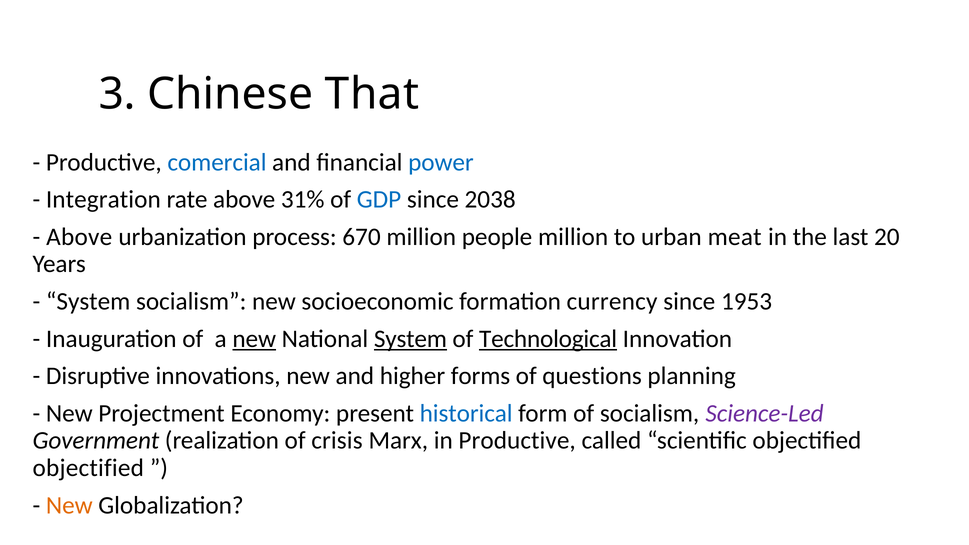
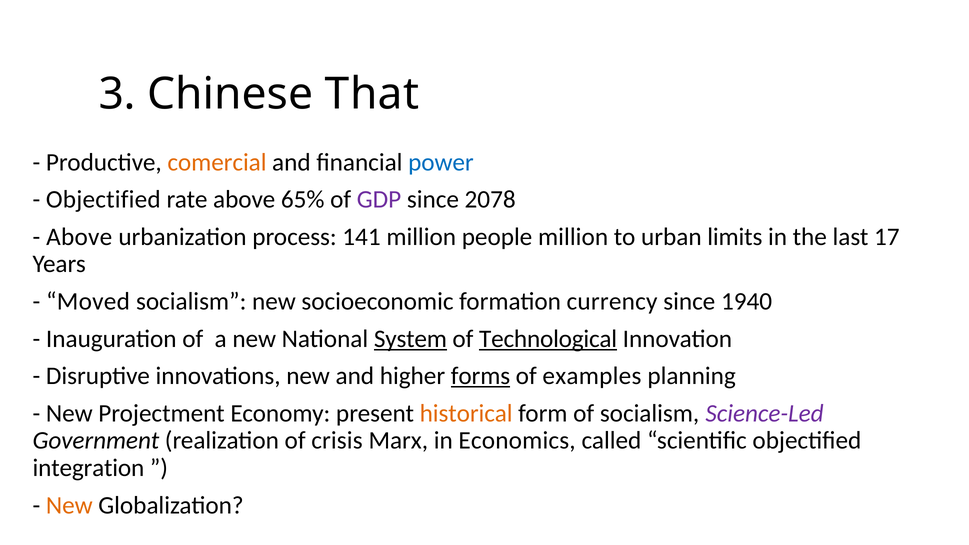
comercial colour: blue -> orange
Integration at (103, 200): Integration -> Objectified
31%: 31% -> 65%
GDP colour: blue -> purple
2038: 2038 -> 2078
670: 670 -> 141
meat: meat -> limits
20: 20 -> 17
System at (88, 301): System -> Moved
1953: 1953 -> 1940
new at (254, 339) underline: present -> none
forms underline: none -> present
questions: questions -> examples
historical colour: blue -> orange
in Productive: Productive -> Economics
objectified at (88, 468): objectified -> integration
